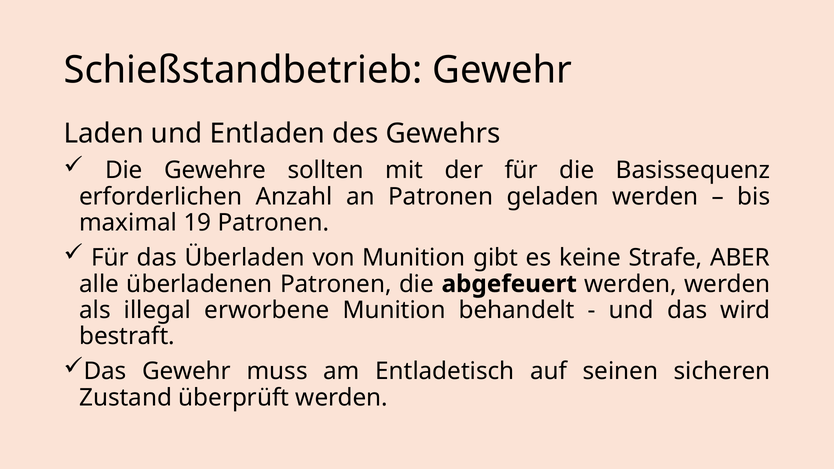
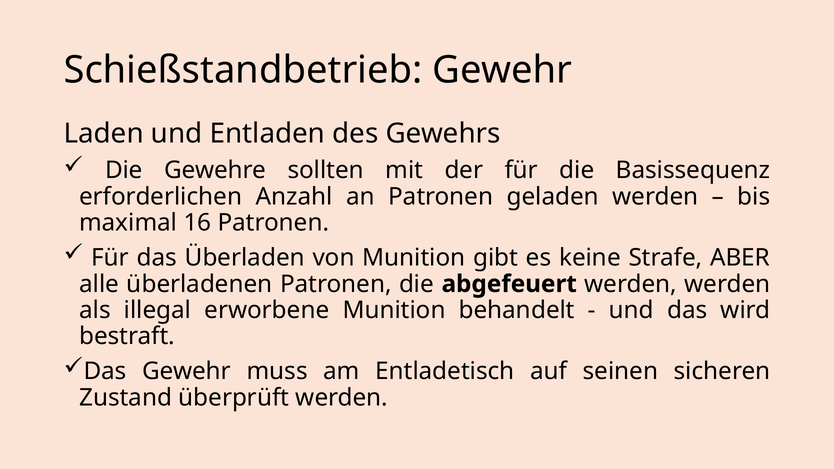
19: 19 -> 16
